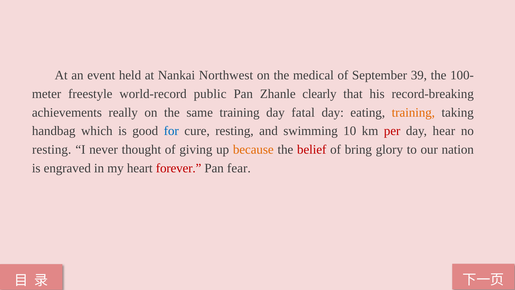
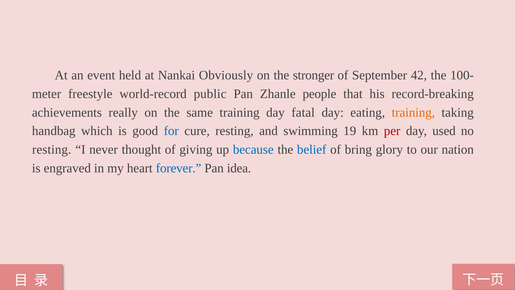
Northwest: Northwest -> Obviously
medical: medical -> stronger
39: 39 -> 42
clearly: clearly -> people
10: 10 -> 19
hear: hear -> used
because colour: orange -> blue
belief colour: red -> blue
forever colour: red -> blue
fear: fear -> idea
